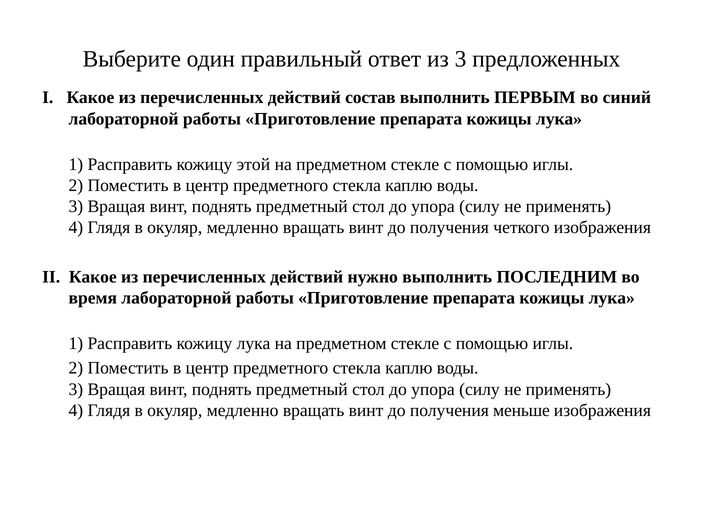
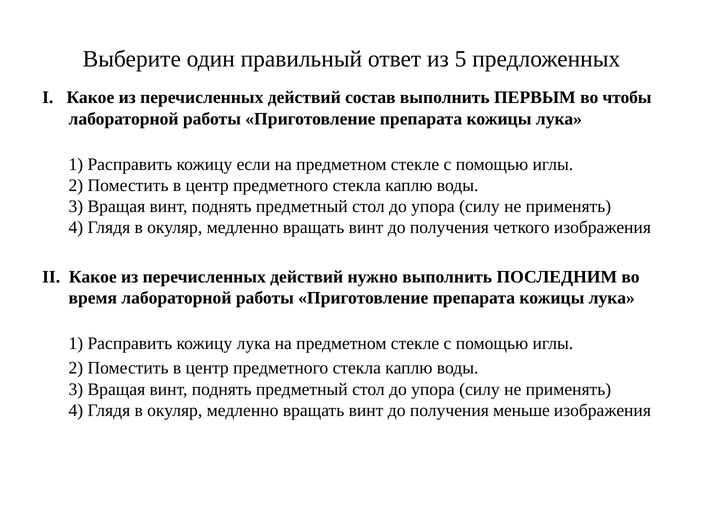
из 3: 3 -> 5
синий: синий -> чтобы
этой: этой -> если
